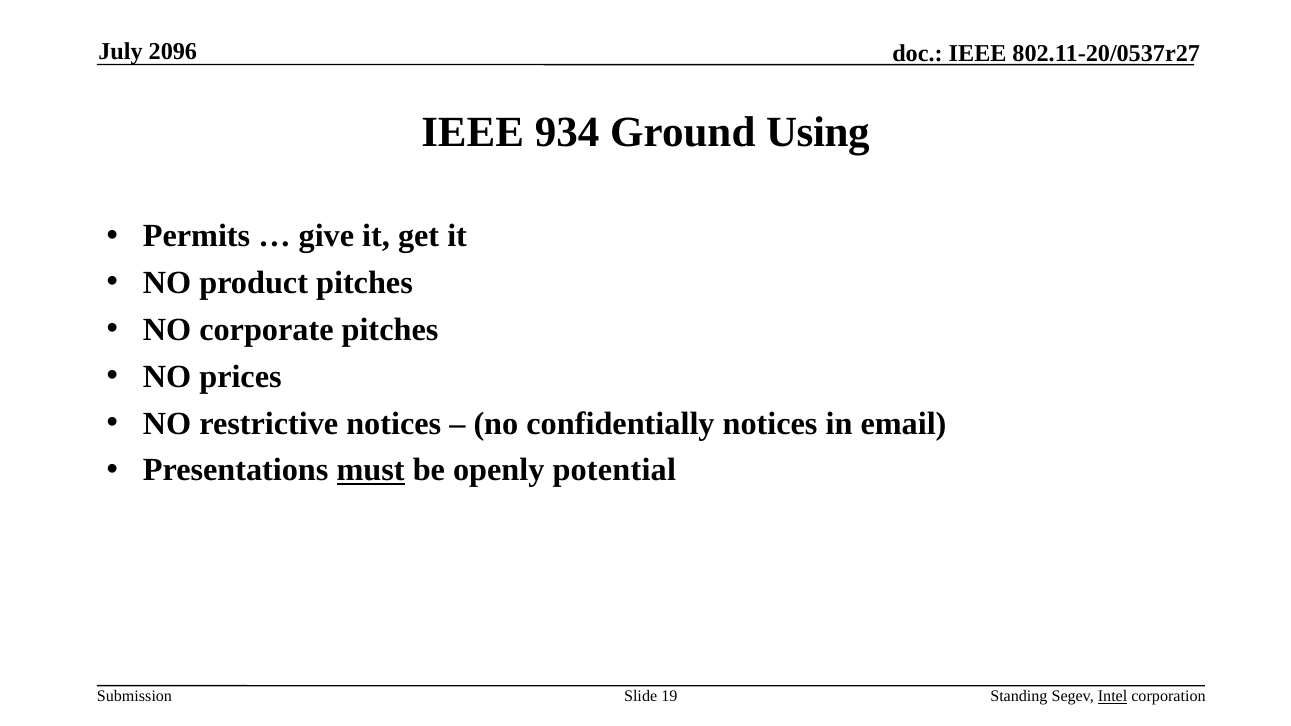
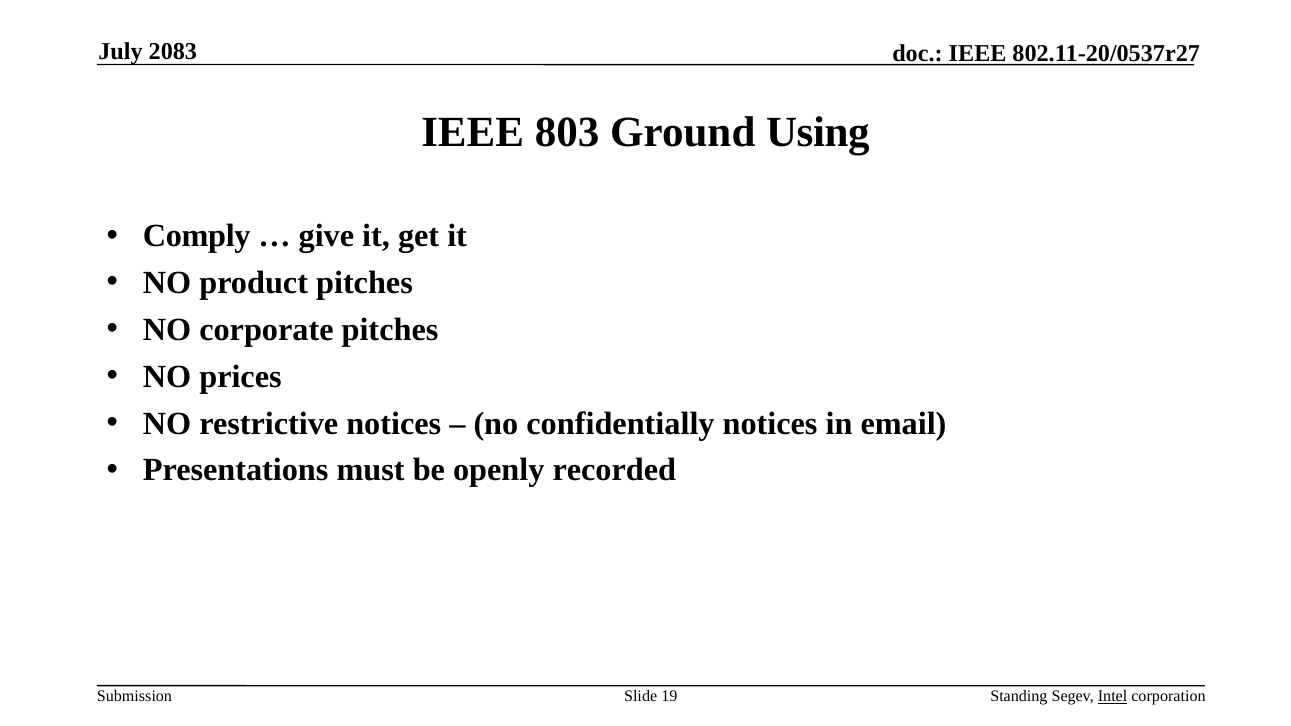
2096: 2096 -> 2083
934: 934 -> 803
Permits: Permits -> Comply
must underline: present -> none
potential: potential -> recorded
